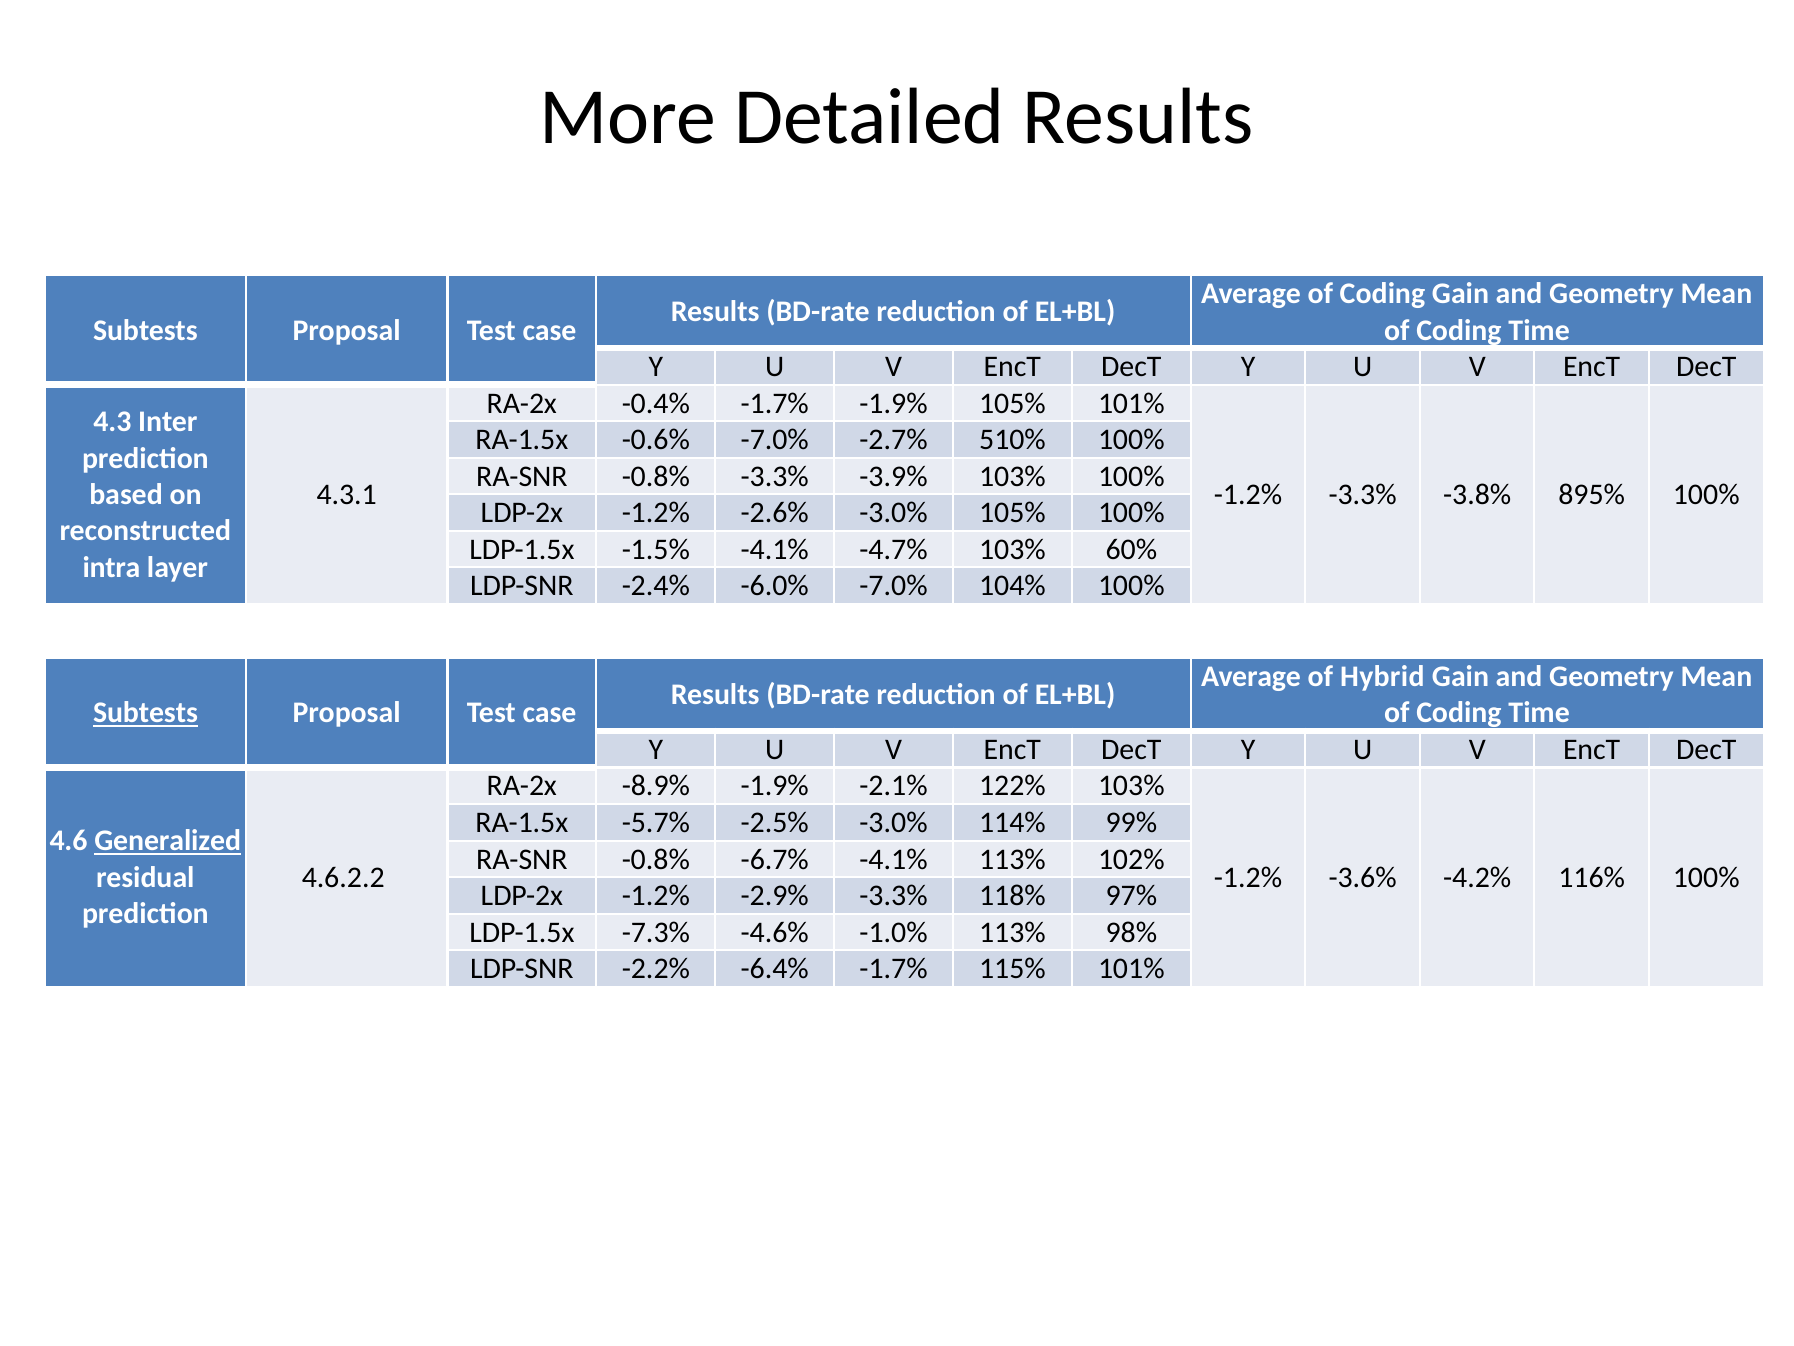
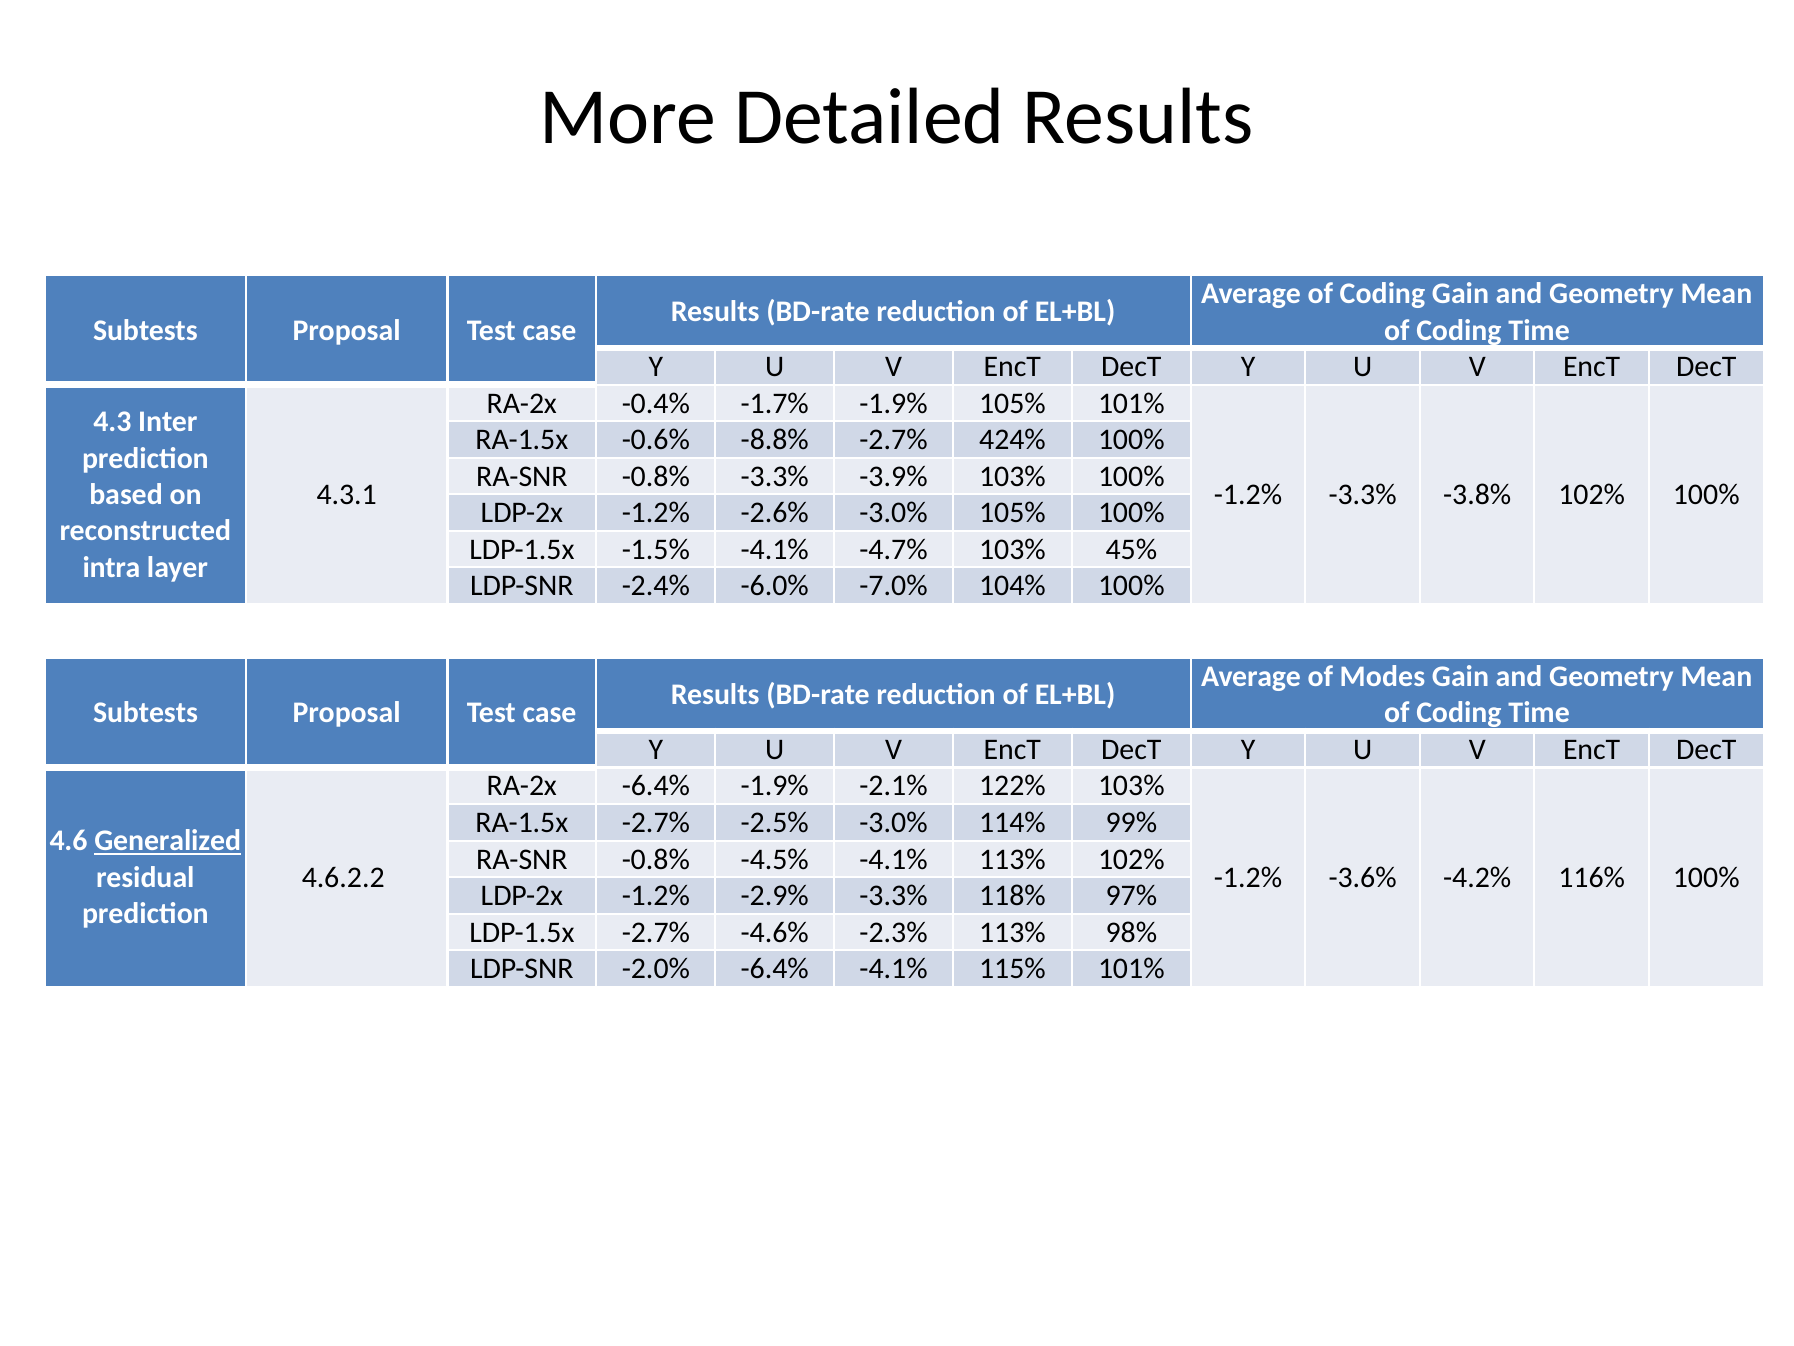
-0.6% -7.0%: -7.0% -> -8.8%
510%: 510% -> 424%
-3.8% 895%: 895% -> 102%
60%: 60% -> 45%
Hybrid: Hybrid -> Modes
Subtests at (145, 713) underline: present -> none
RA-2x -8.9%: -8.9% -> -6.4%
RA-1.5x -5.7%: -5.7% -> -2.7%
-6.7%: -6.7% -> -4.5%
LDP-1.5x -7.3%: -7.3% -> -2.7%
-1.0%: -1.0% -> -2.3%
-2.2%: -2.2% -> -2.0%
-6.4% -1.7%: -1.7% -> -4.1%
